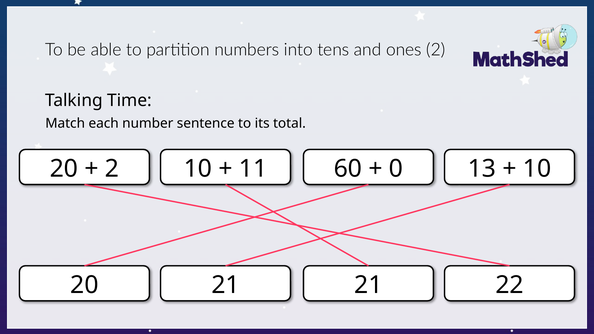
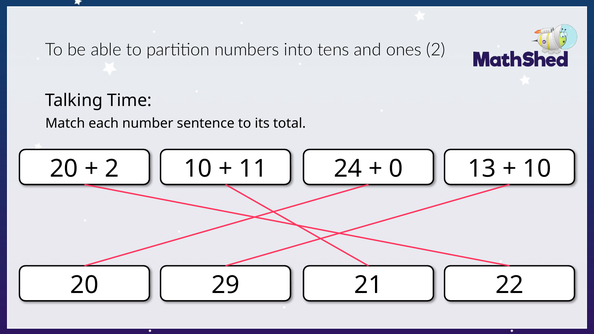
60: 60 -> 24
20 21: 21 -> 29
